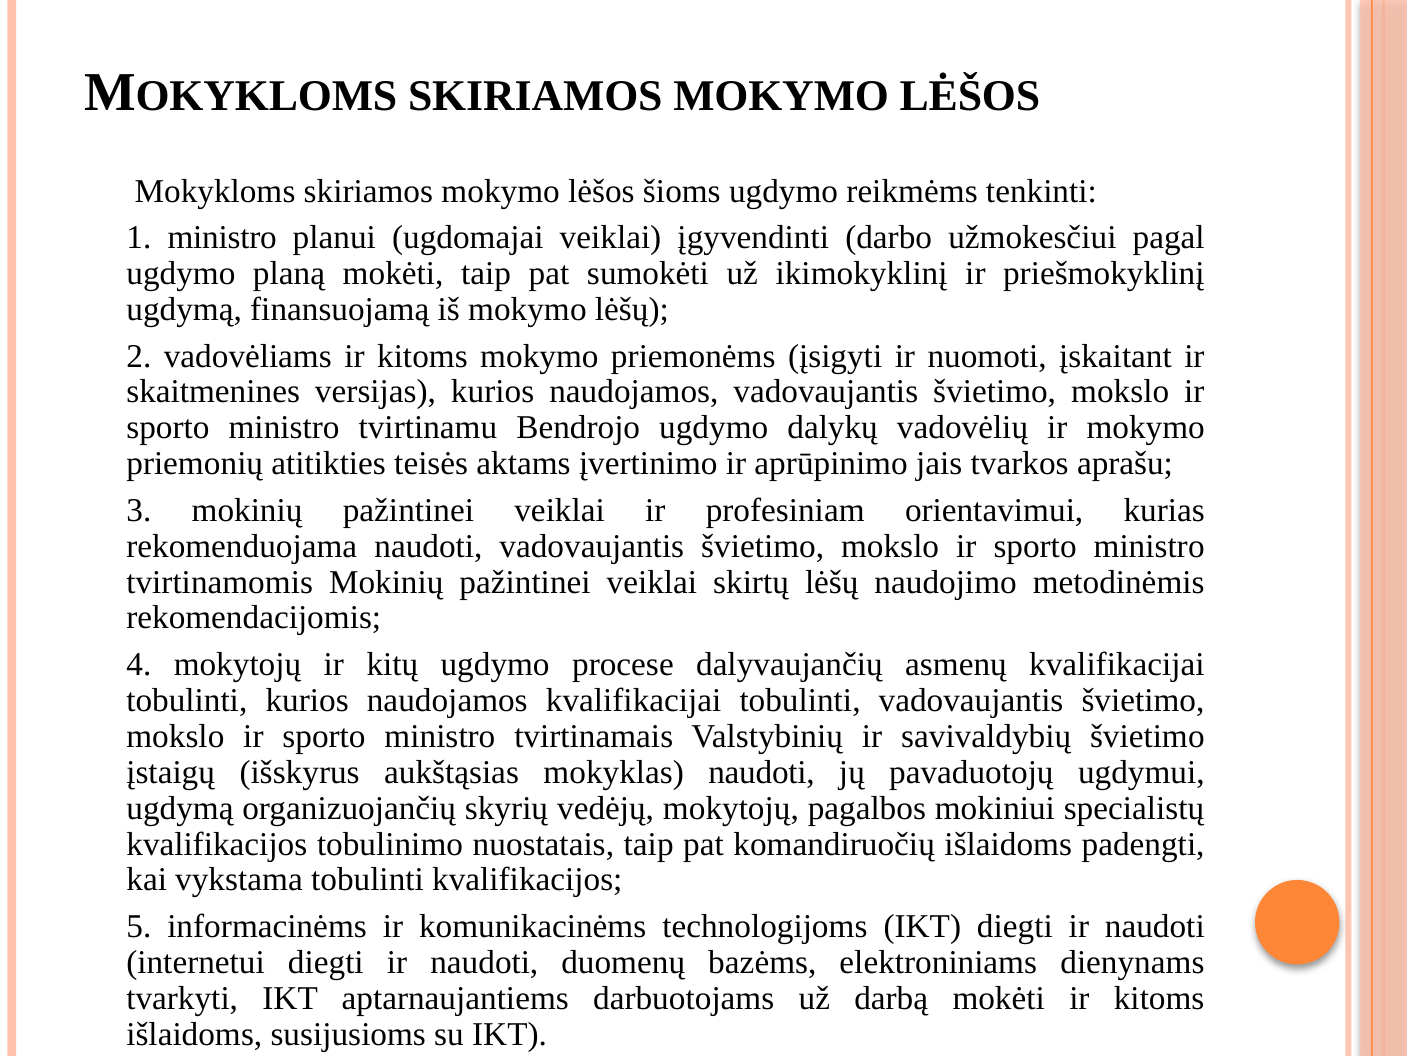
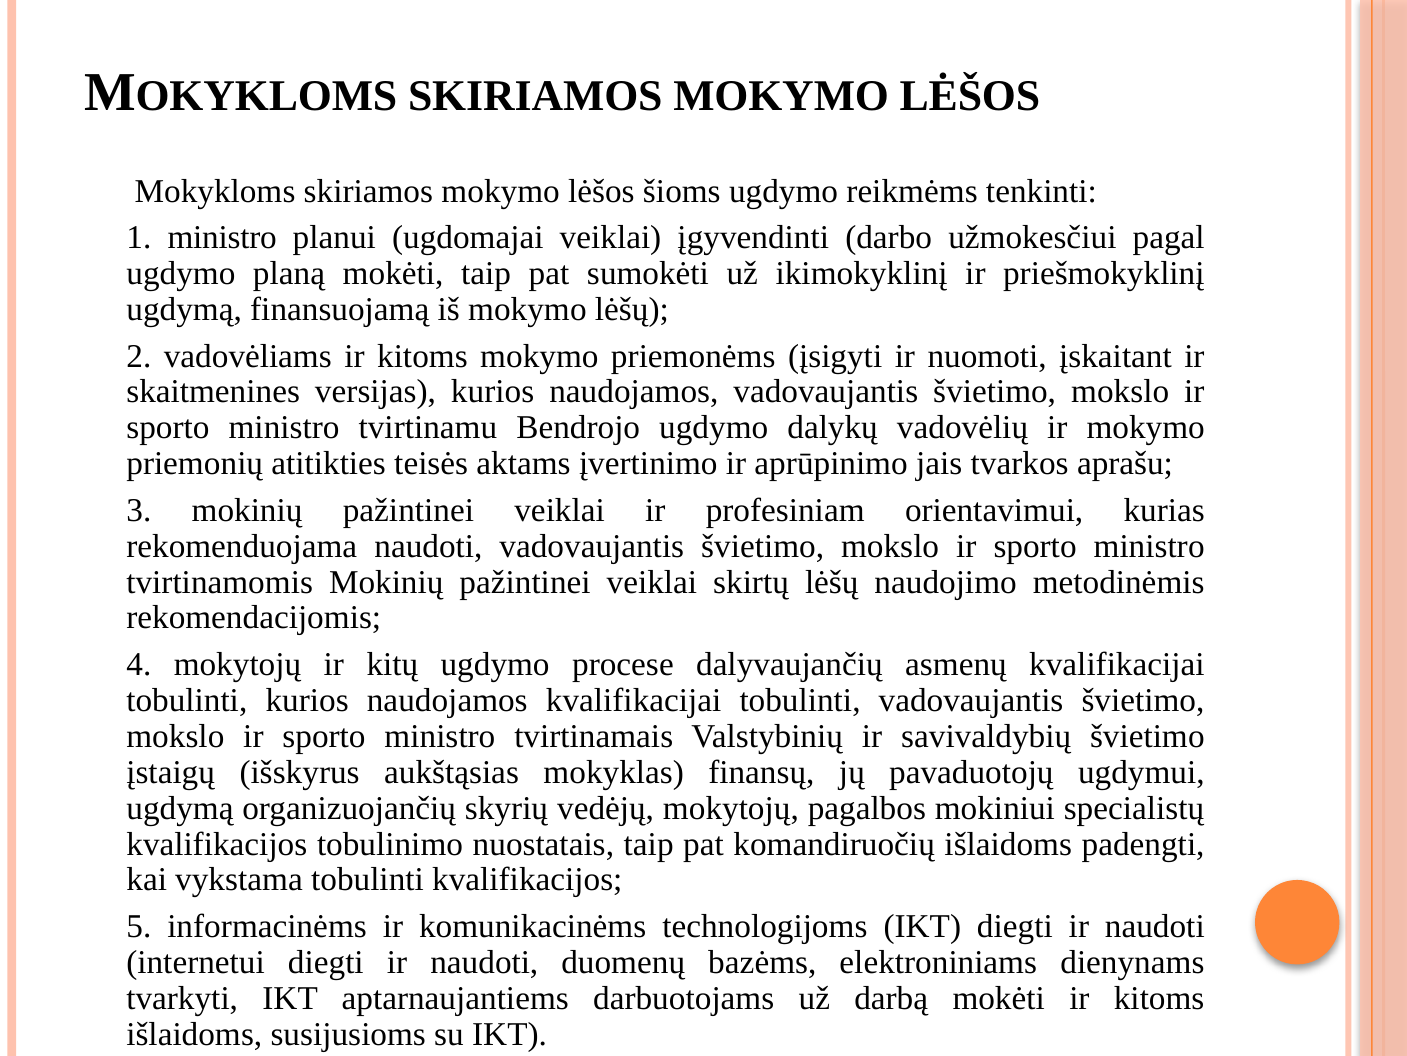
mokyklas naudoti: naudoti -> finansų
